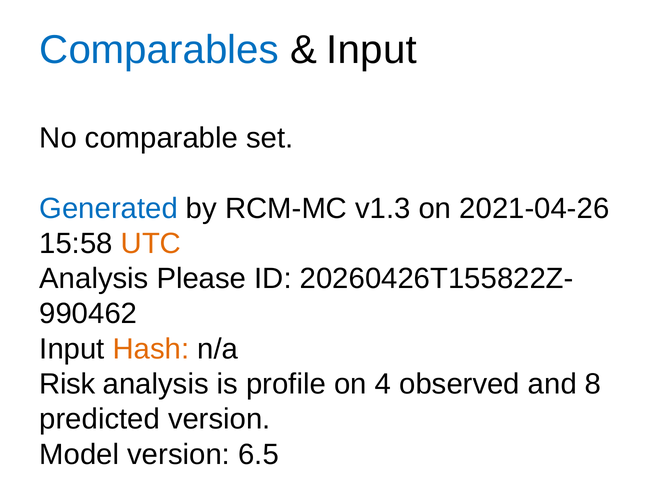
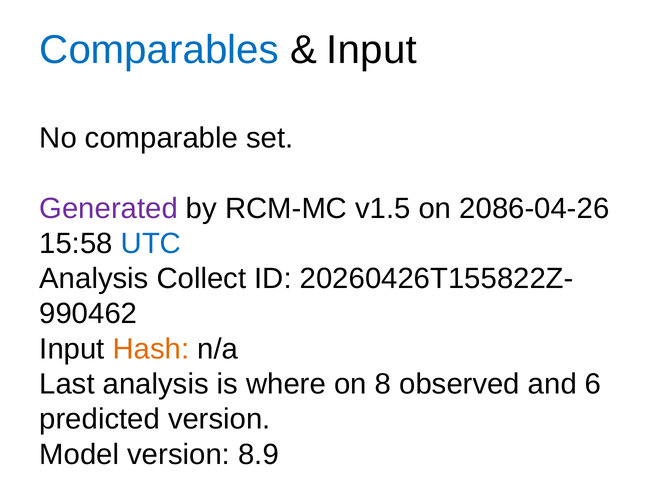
Generated colour: blue -> purple
v1.3: v1.3 -> v1.5
2021-04-26: 2021-04-26 -> 2086-04-26
UTC colour: orange -> blue
Please: Please -> Collect
Risk: Risk -> Last
profile: profile -> where
4: 4 -> 8
8: 8 -> 6
6.5: 6.5 -> 8.9
